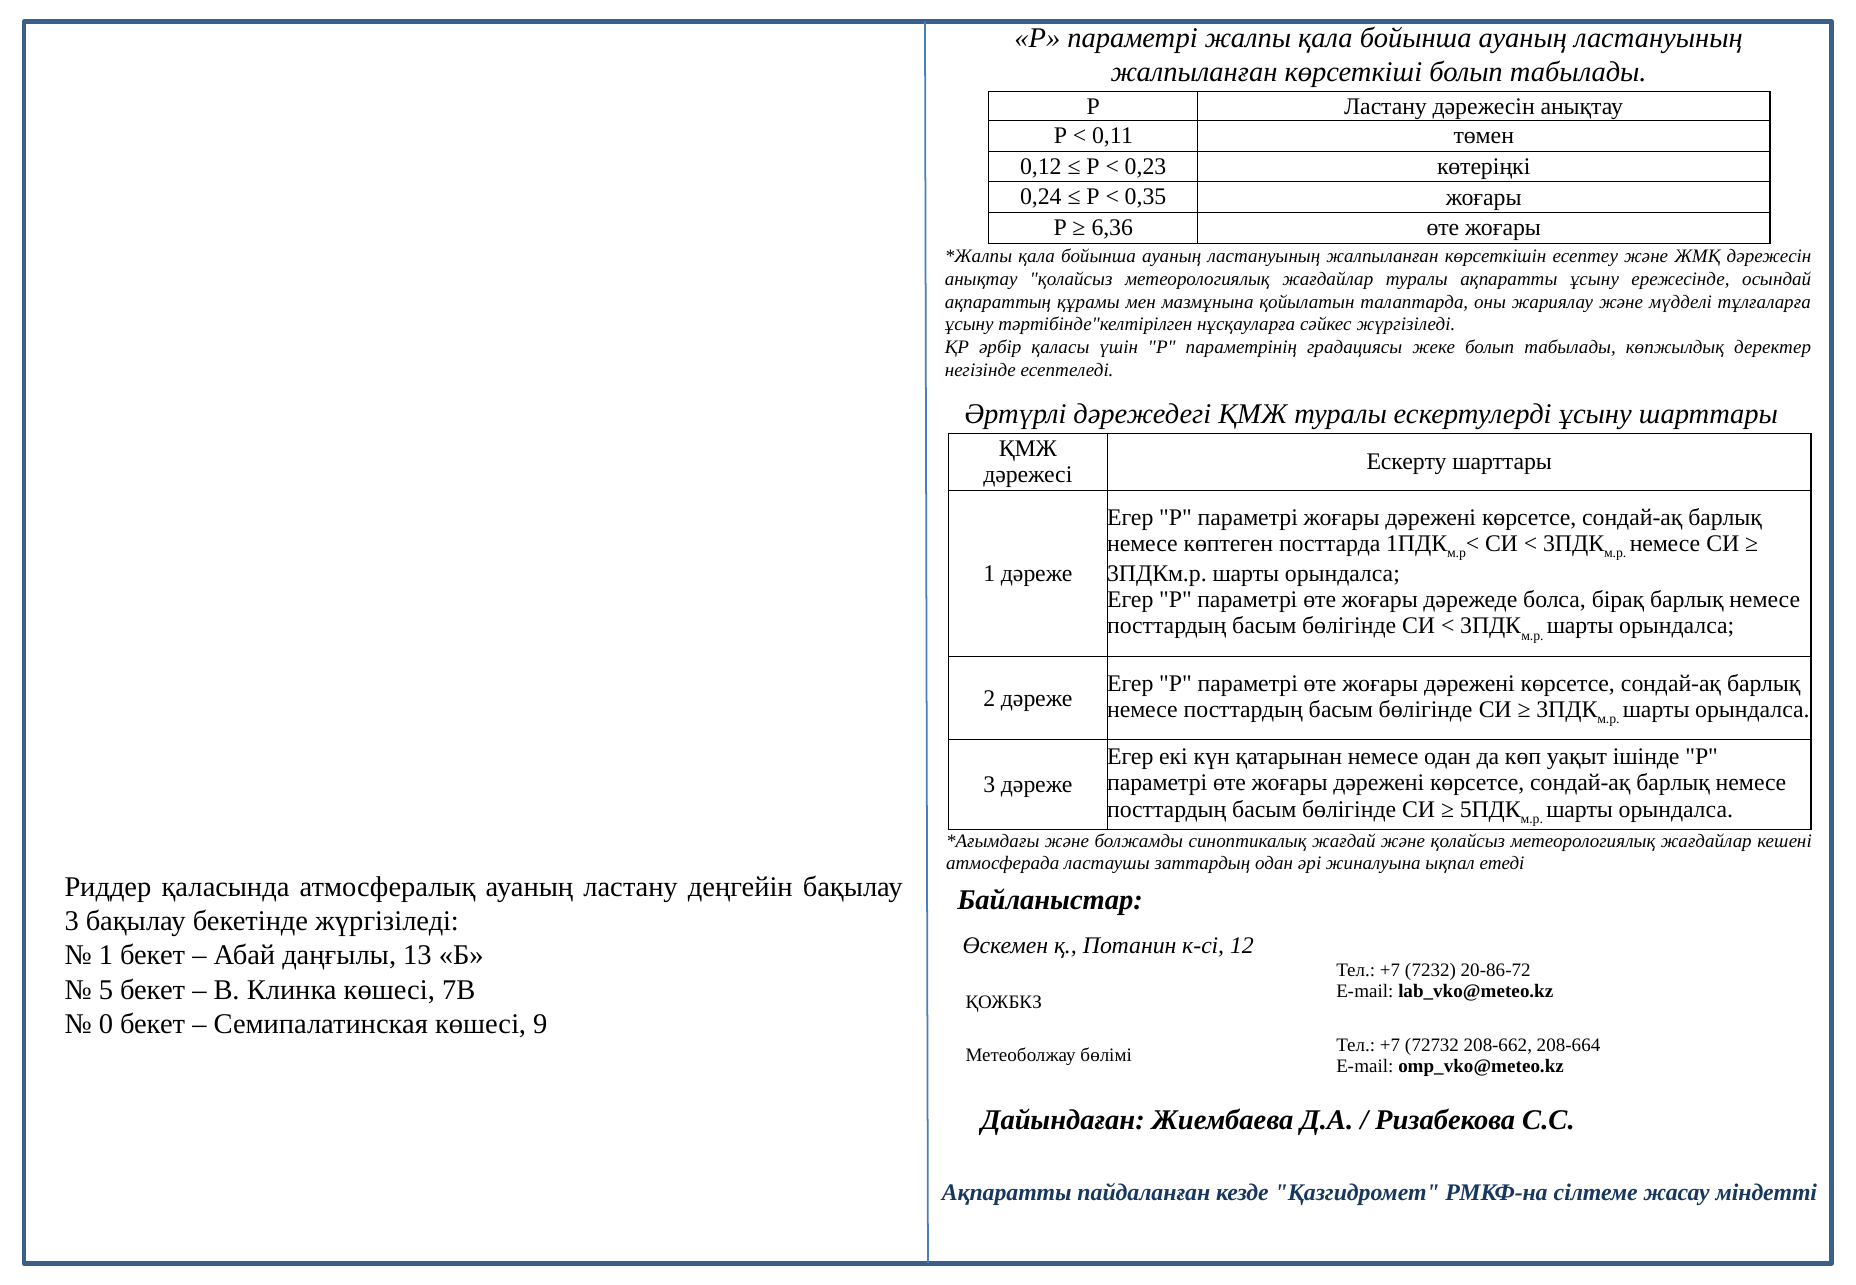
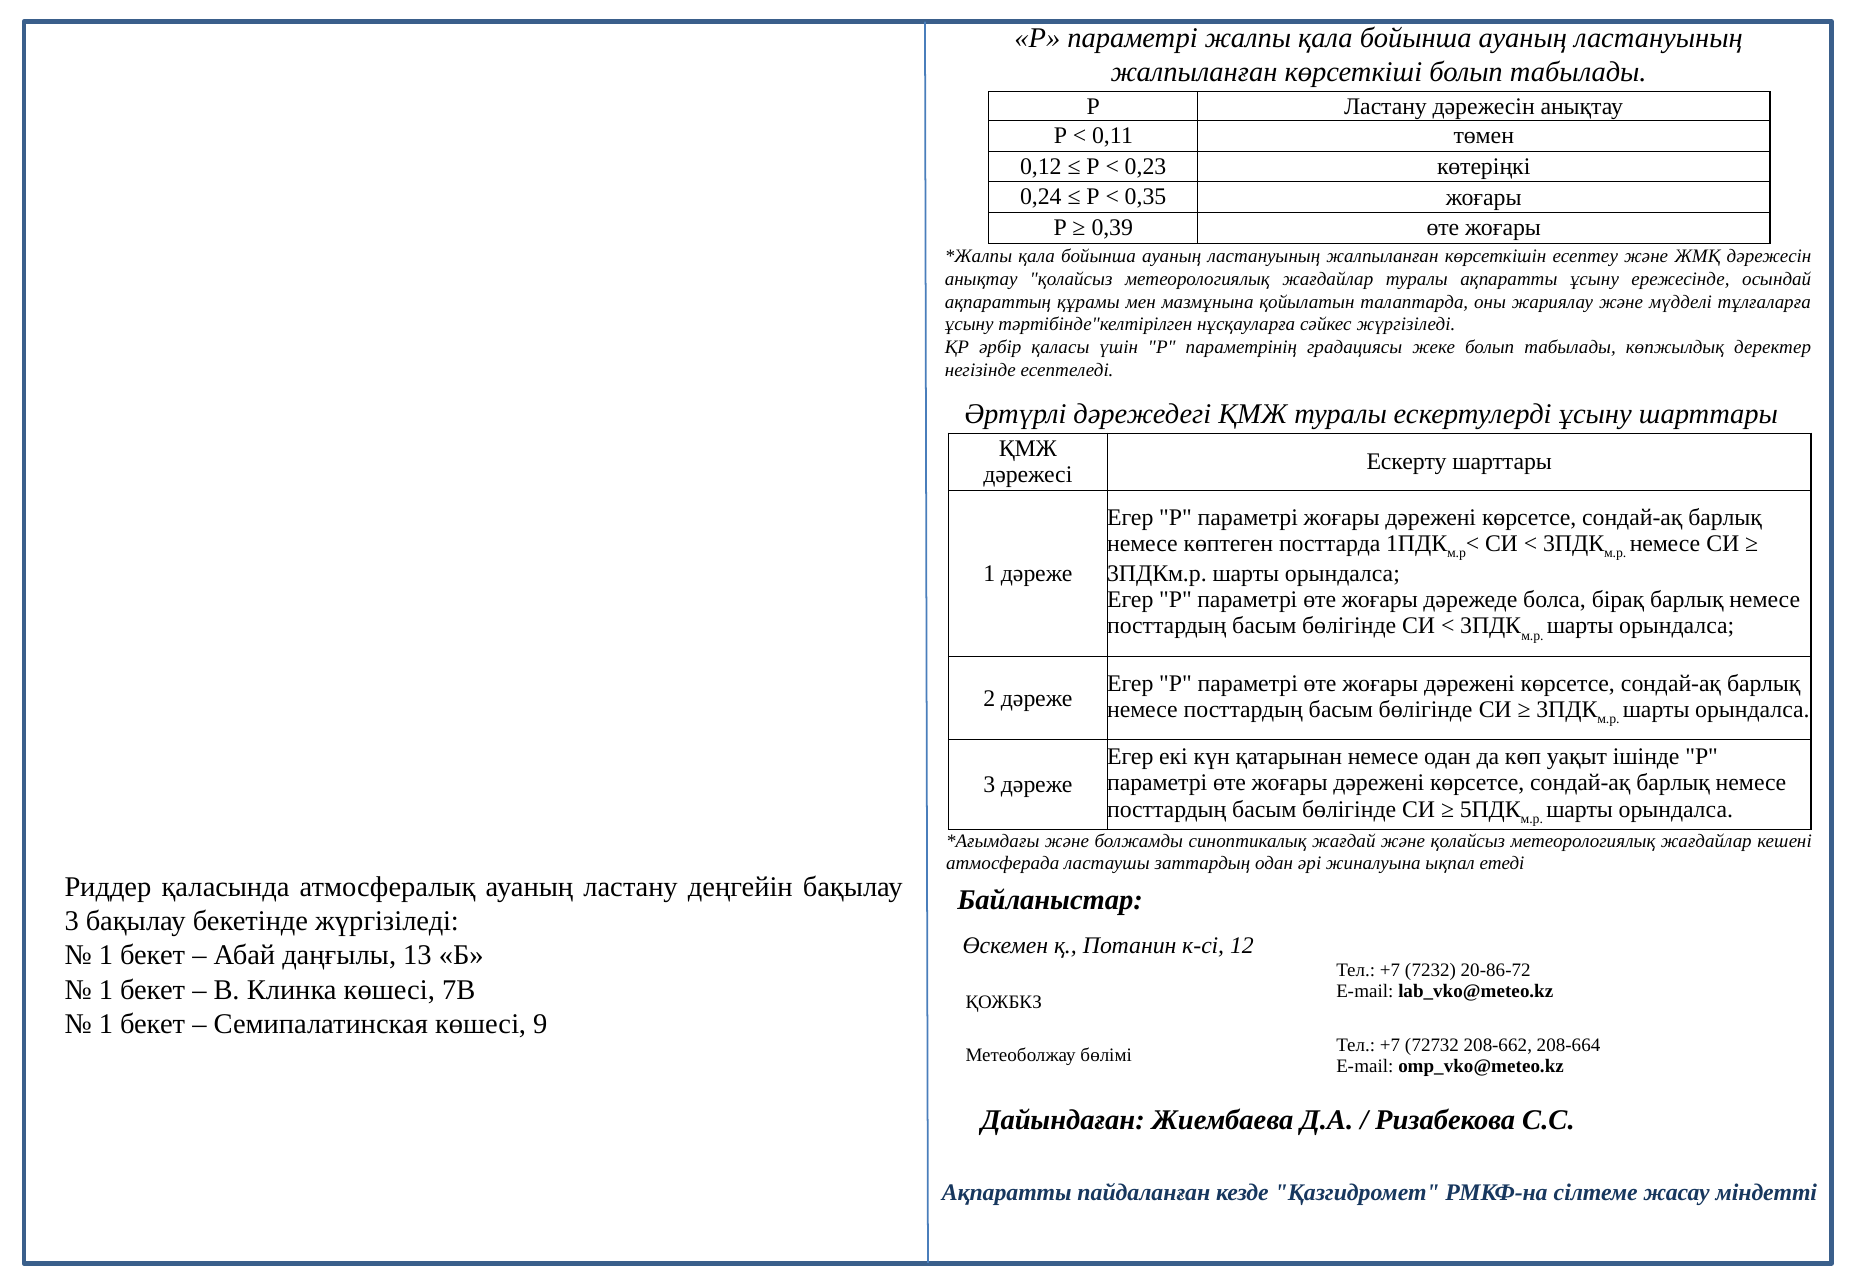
6,36: 6,36 -> 0,39
5 at (106, 990): 5 -> 1
0 at (106, 1024): 0 -> 1
